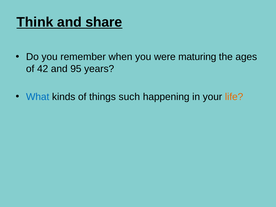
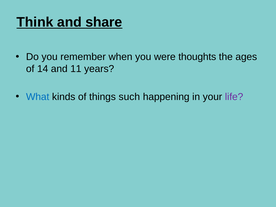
maturing: maturing -> thoughts
42: 42 -> 14
95: 95 -> 11
life colour: orange -> purple
